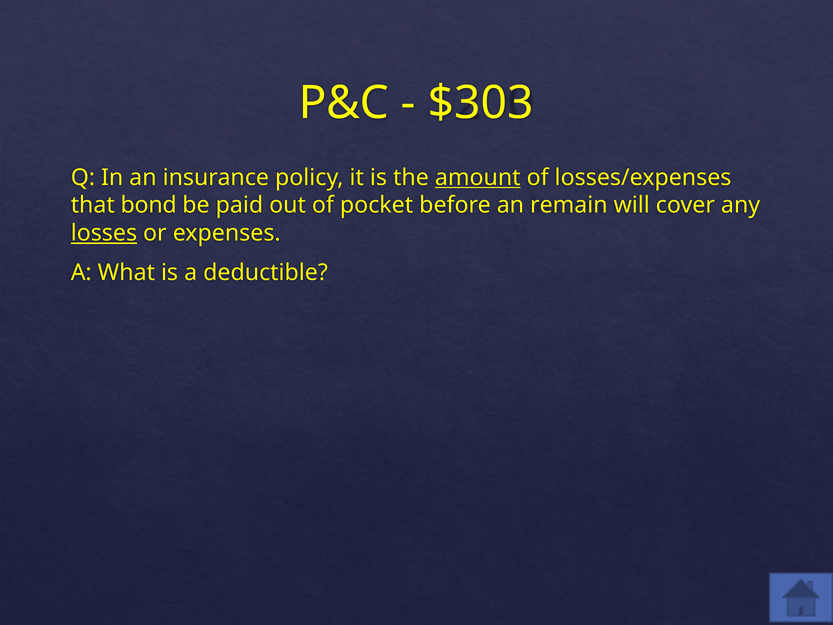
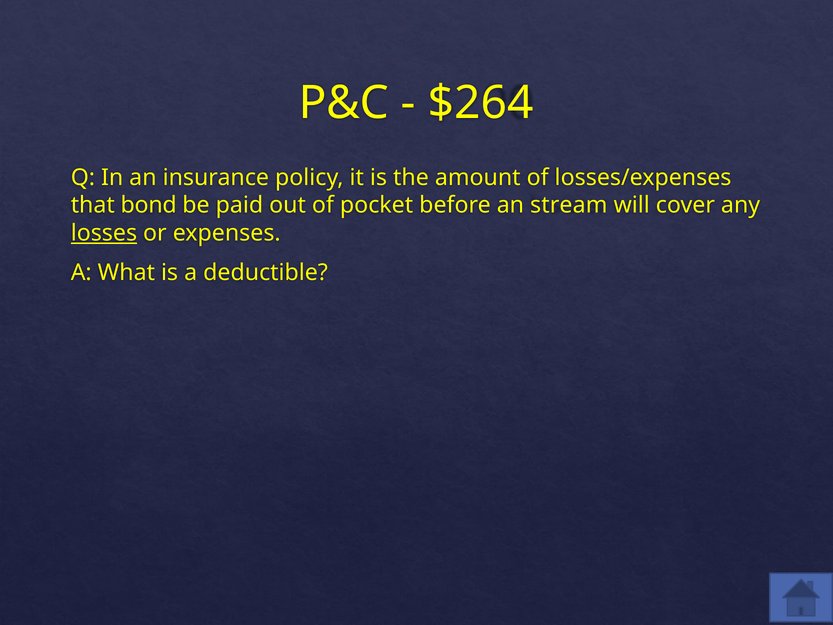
$303: $303 -> $264
amount underline: present -> none
remain: remain -> stream
